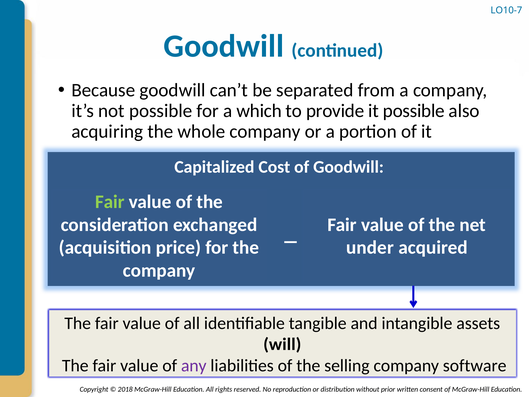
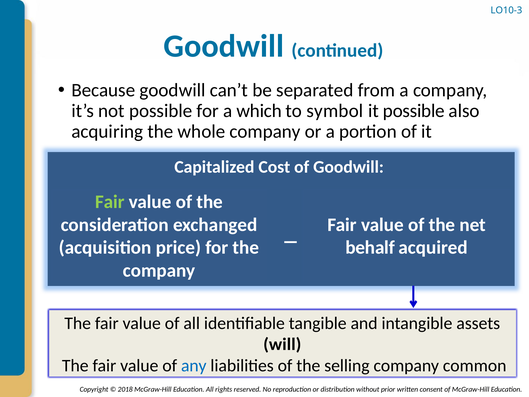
LO10-7: LO10-7 -> LO10-3
provide: provide -> symbol
under: under -> behalf
any colour: purple -> blue
software: software -> common
